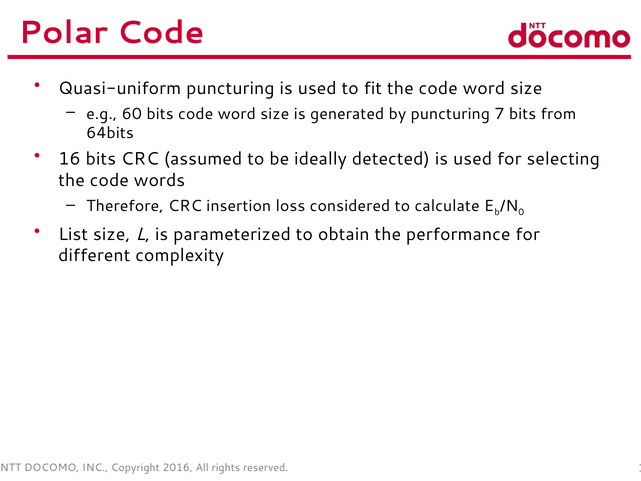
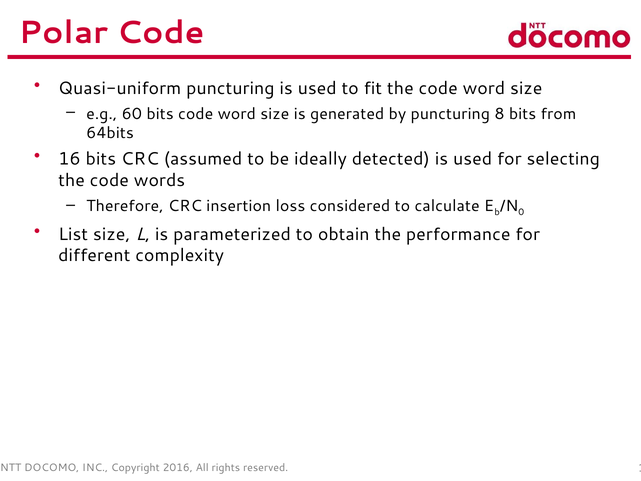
7: 7 -> 8
